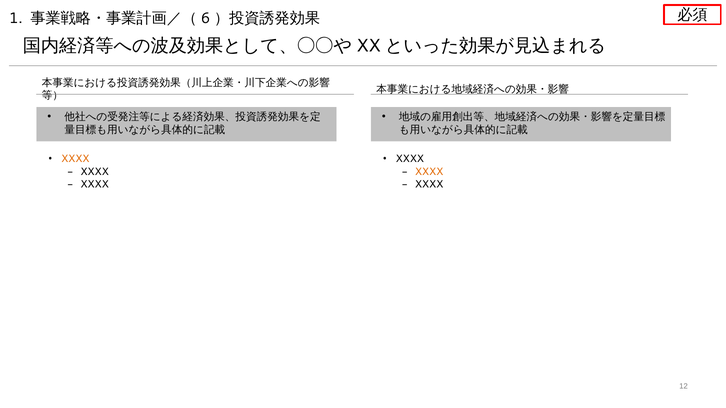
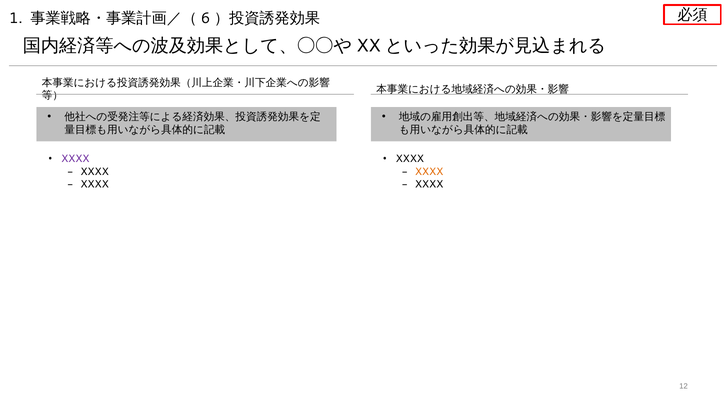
XXXX at (75, 159) colour: orange -> purple
